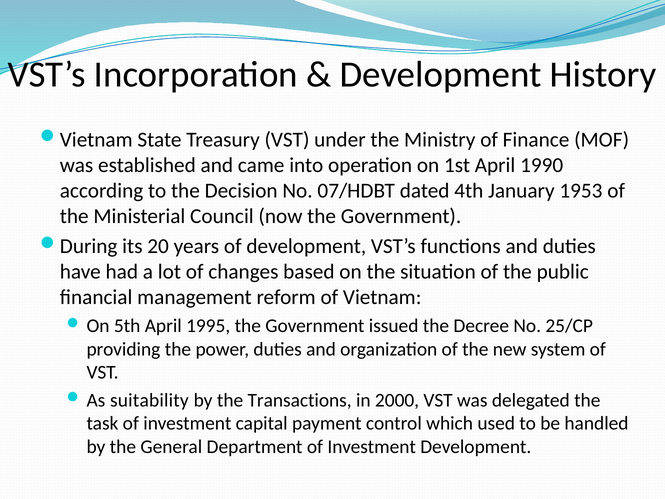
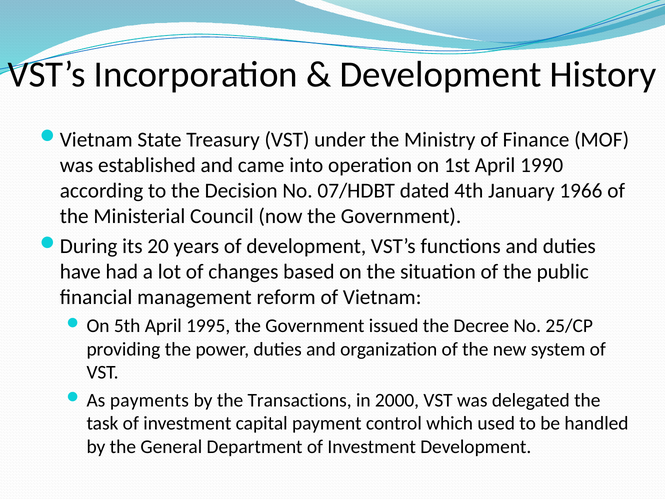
1953: 1953 -> 1966
suitability: suitability -> payments
